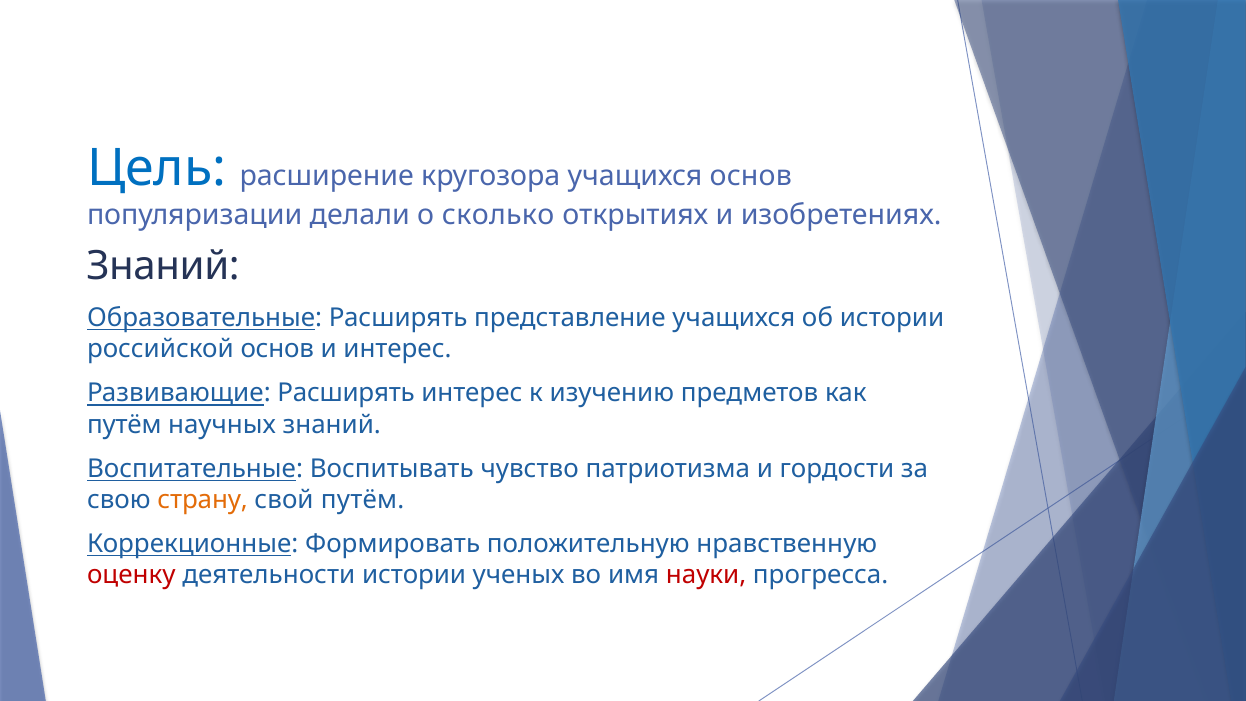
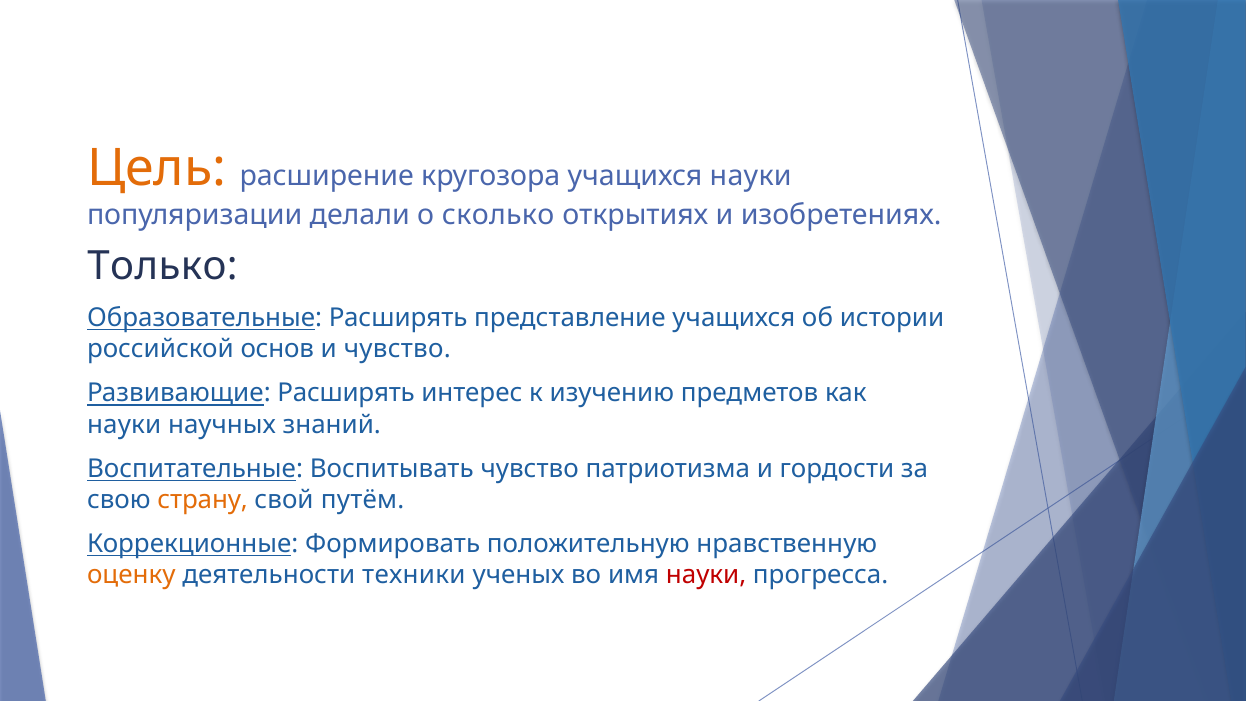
Цель colour: blue -> orange
учащихся основ: основ -> науки
Знаний at (163, 266): Знаний -> Только
и интерес: интерес -> чувство
путём at (124, 424): путём -> науки
оценку colour: red -> orange
деятельности истории: истории -> техники
